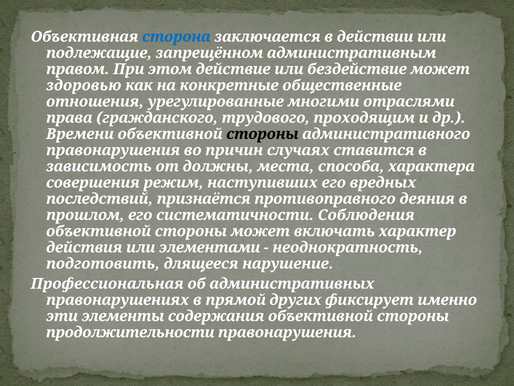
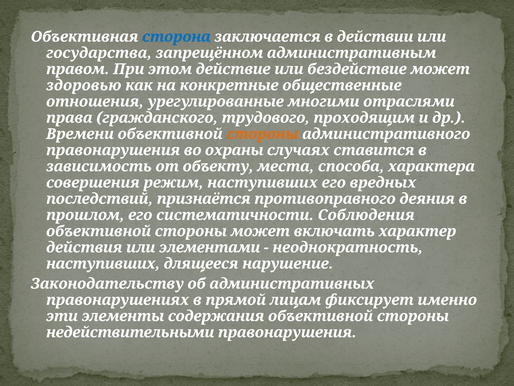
подлежащие: подлежащие -> государства
стороны at (262, 134) colour: black -> orange
причин: причин -> охраны
должны: должны -> объекту
подготовить at (103, 263): подготовить -> наступивших
Профессиональная: Профессиональная -> Законодательству
других: других -> лицам
продолжительности: продолжительности -> недействительными
